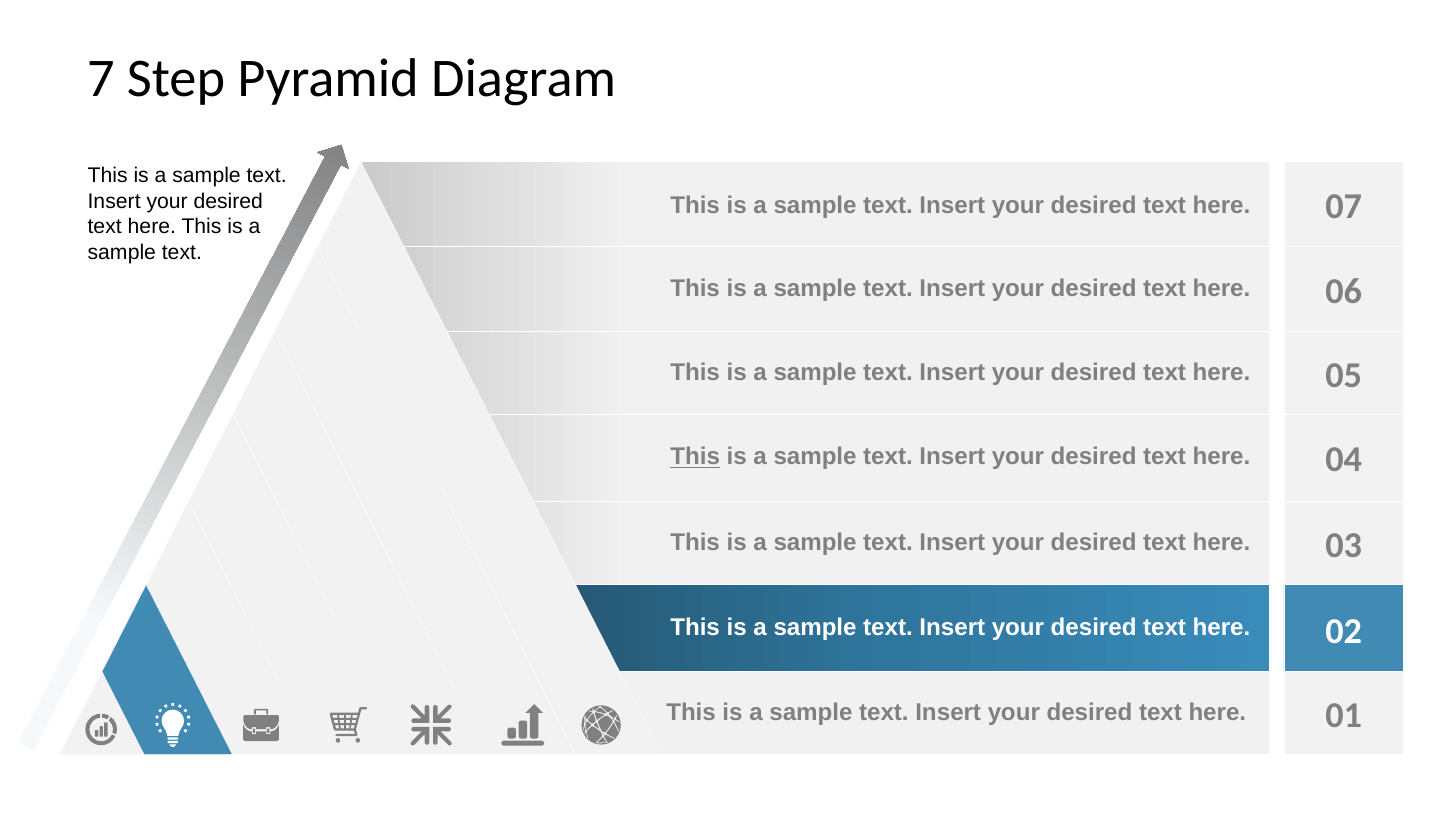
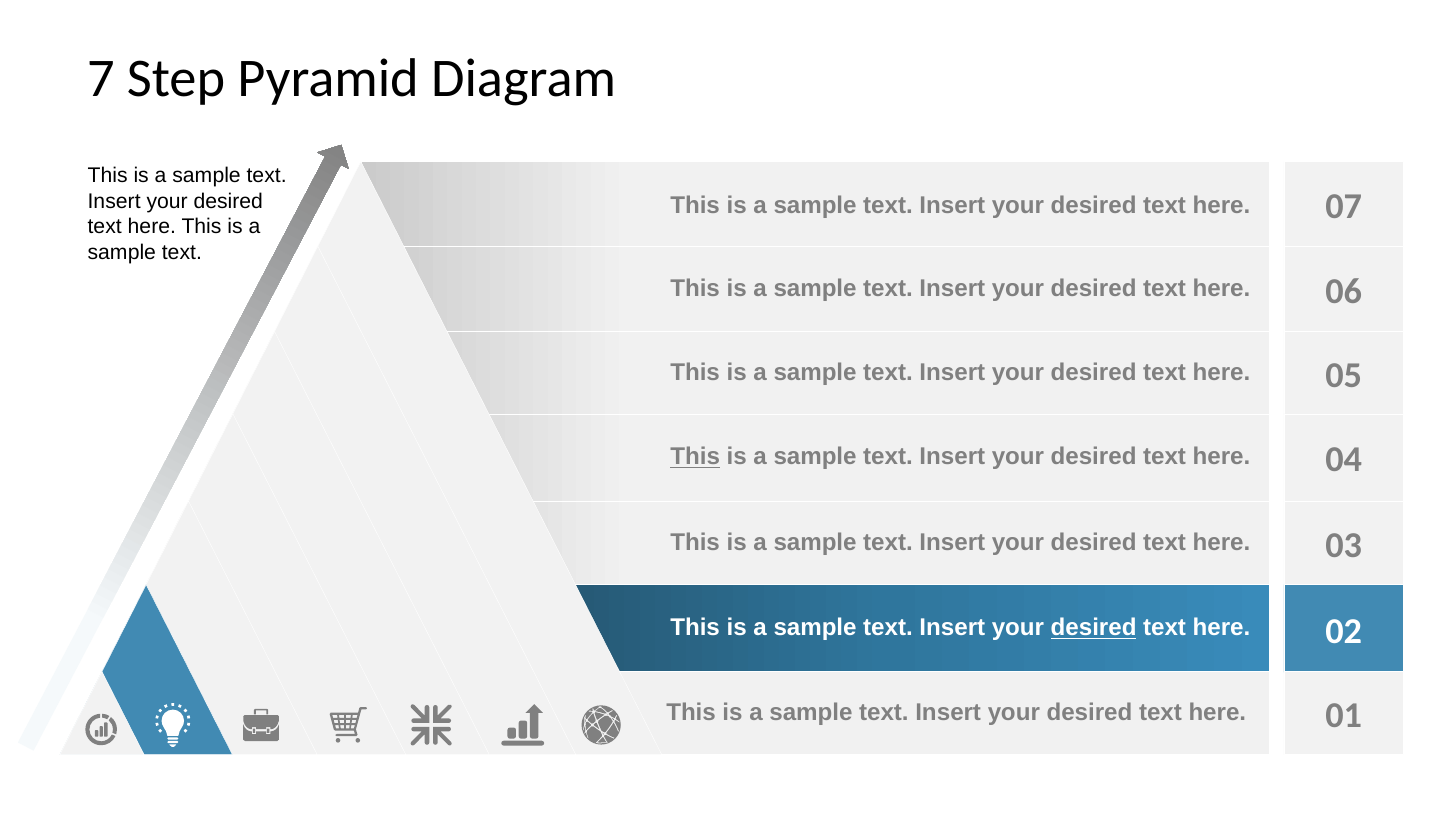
desired at (1094, 628) underline: none -> present
